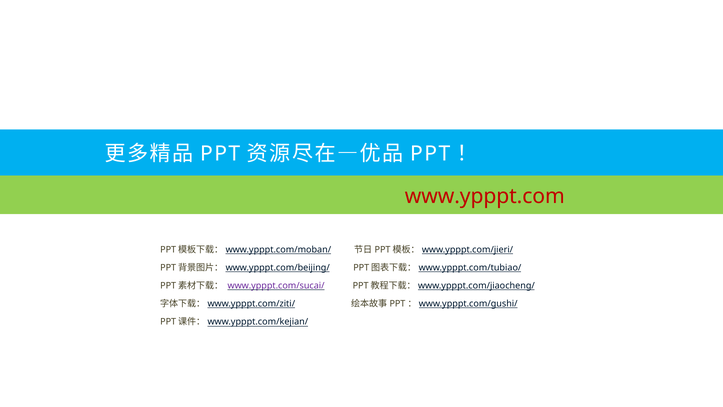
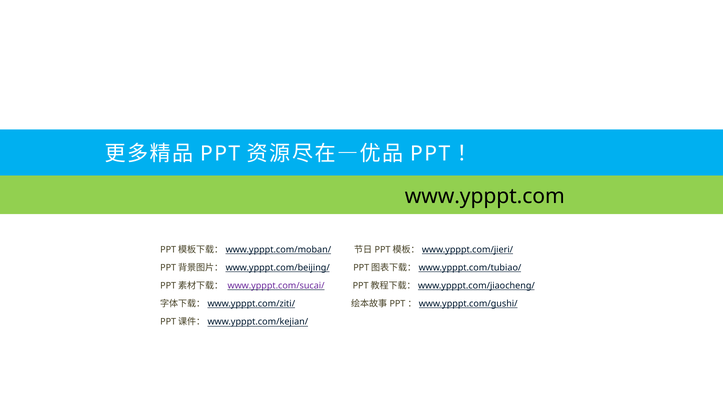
www.ypppt.com colour: red -> black
